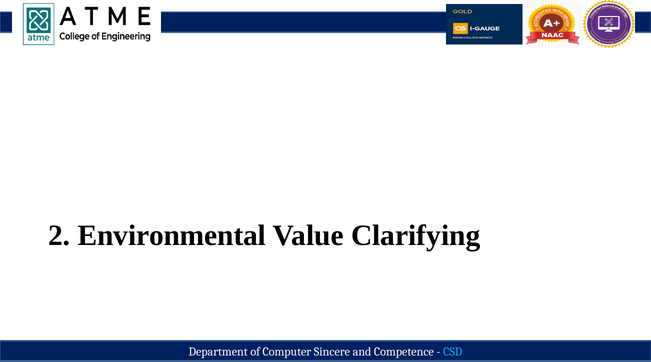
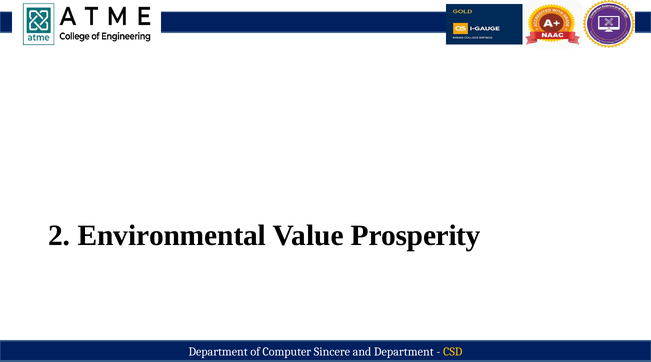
Clarifying: Clarifying -> Prosperity
and Competence: Competence -> Department
CSD colour: light blue -> yellow
